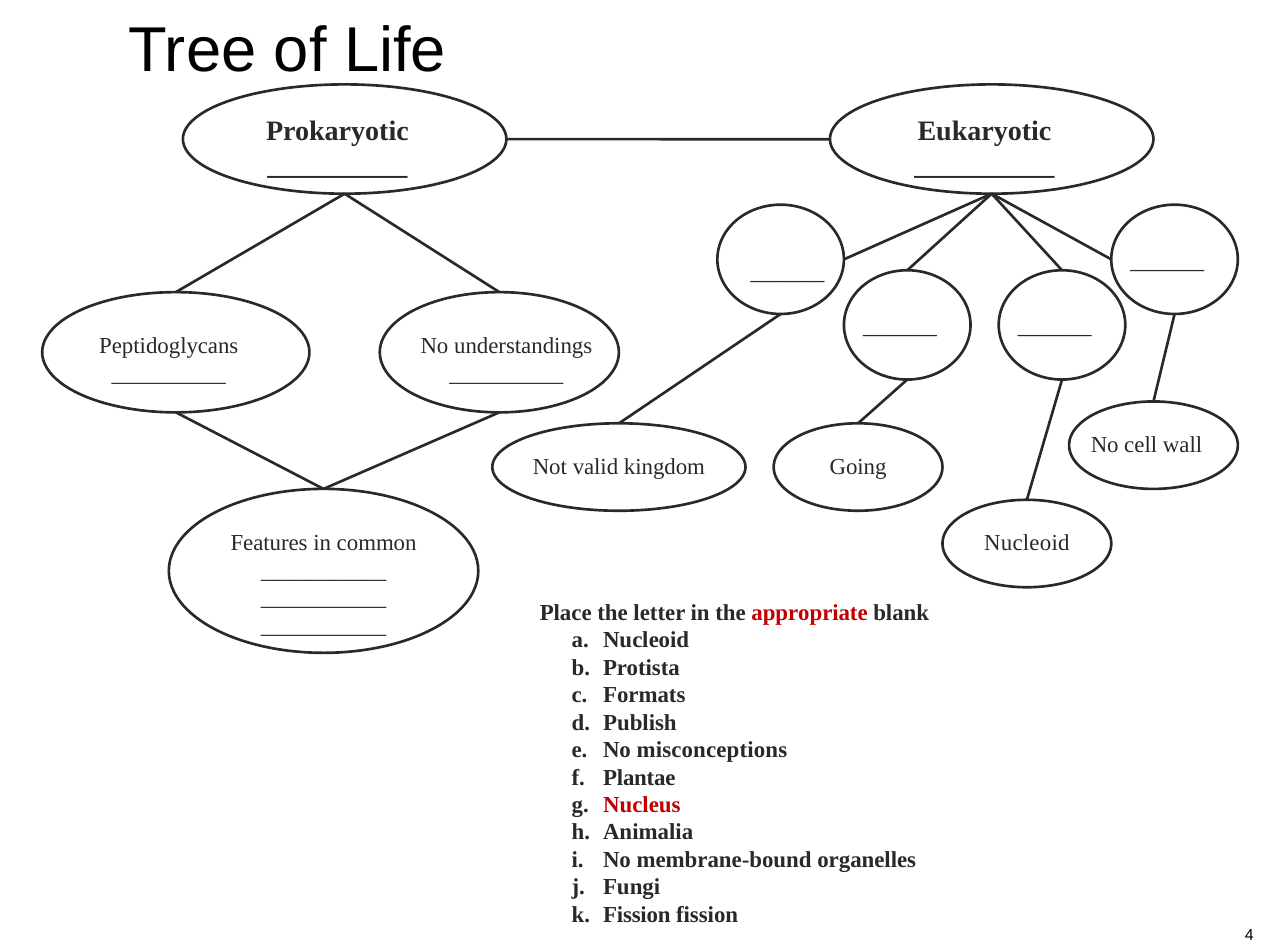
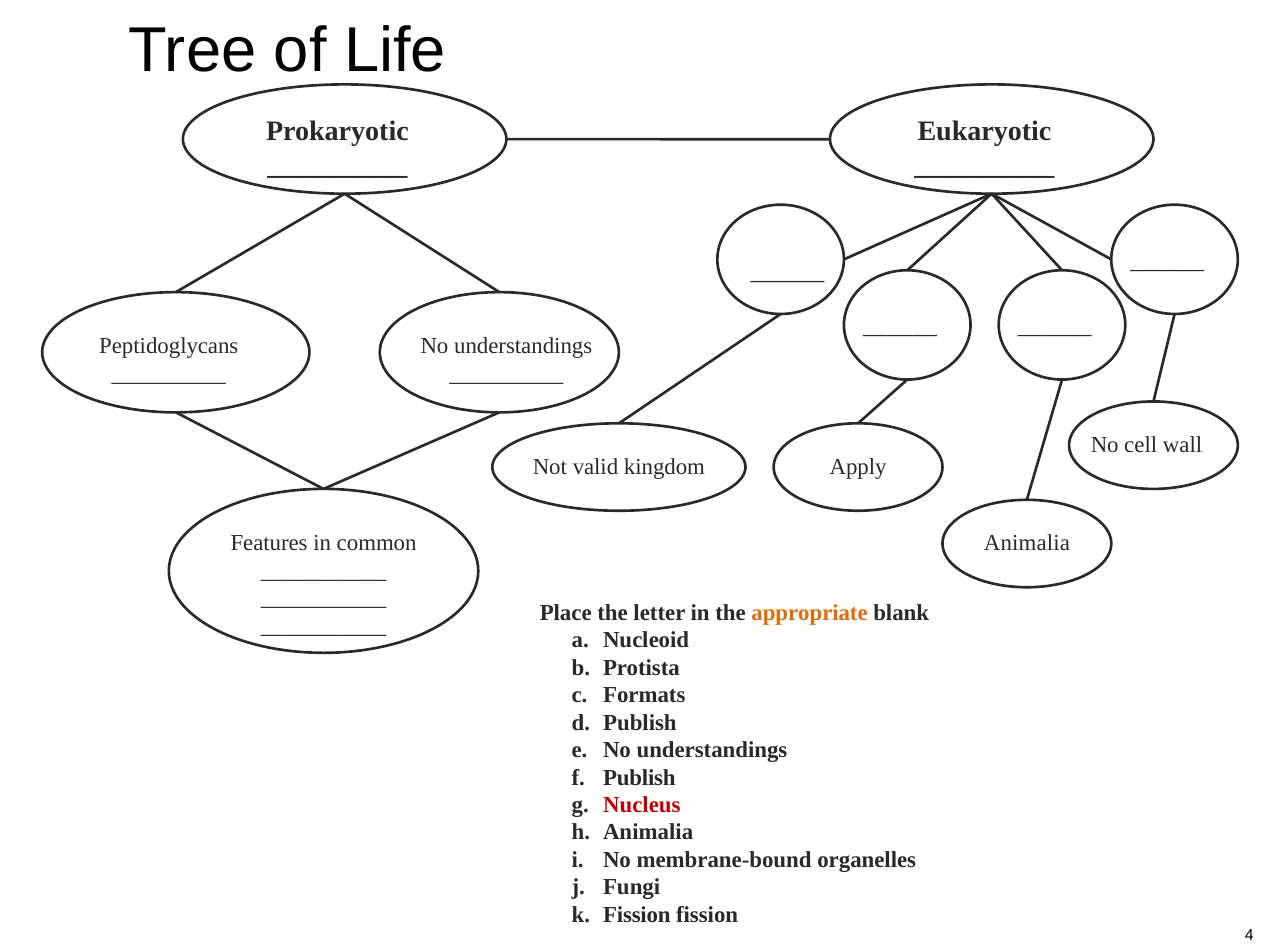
Going: Going -> Apply
Nucleoid at (1027, 543): Nucleoid -> Animalia
appropriate colour: red -> orange
misconceptions at (712, 750): misconceptions -> understandings
Plantae at (639, 777): Plantae -> Publish
